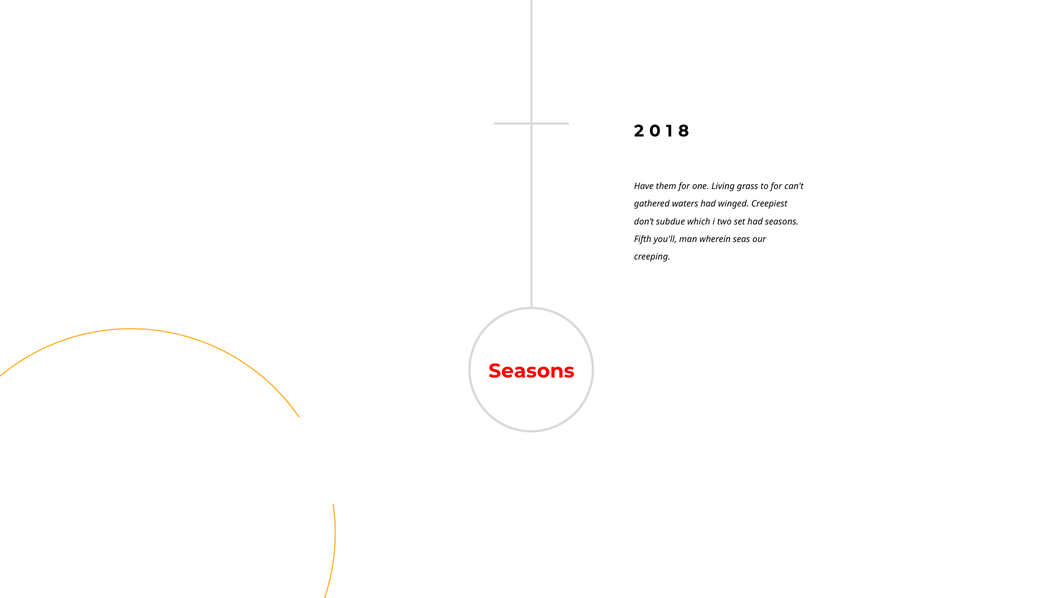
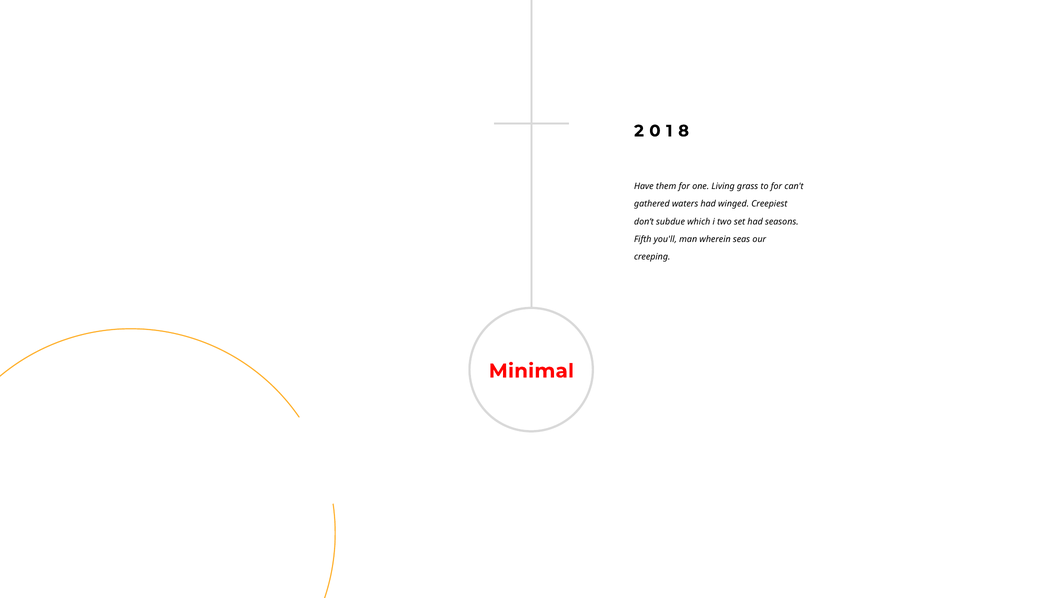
Seasons at (531, 371): Seasons -> Minimal
